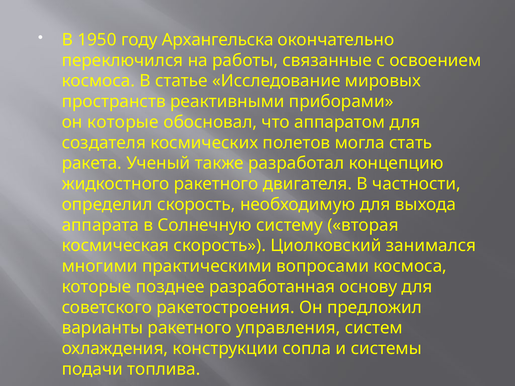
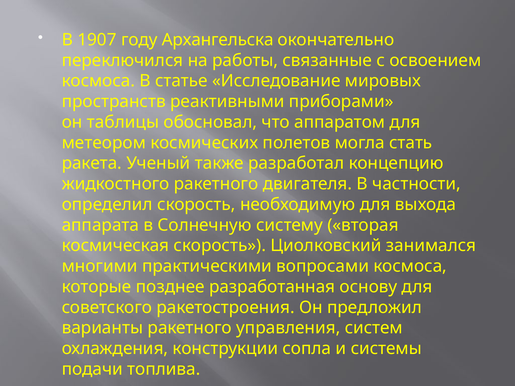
1950: 1950 -> 1907
он которые: которые -> таблицы
создателя: создателя -> метеором
